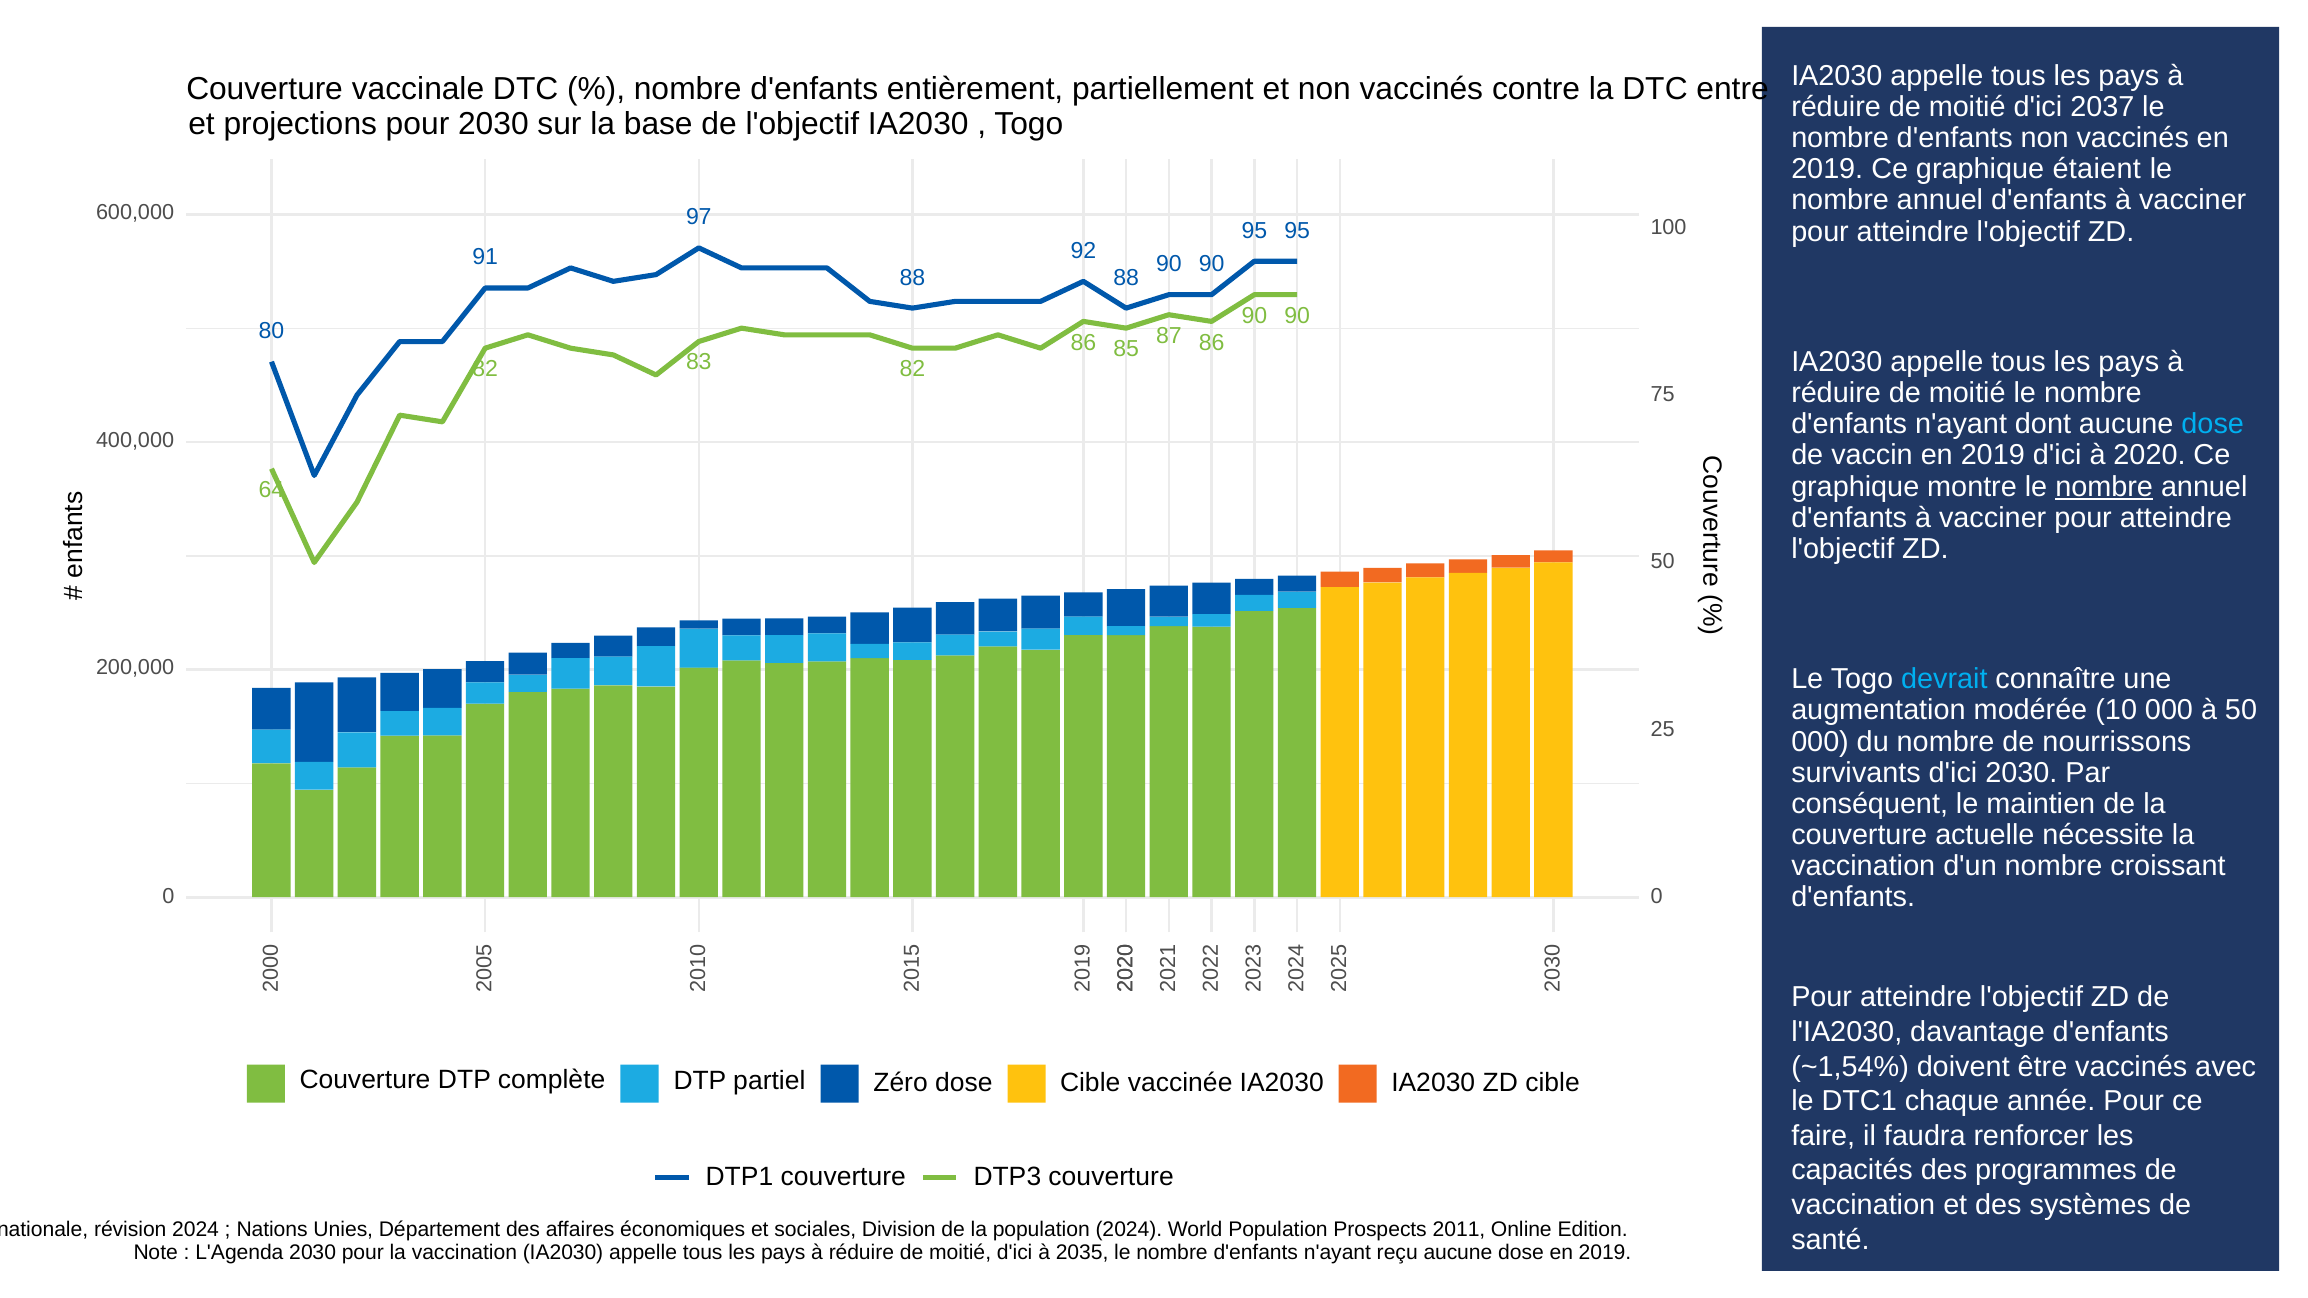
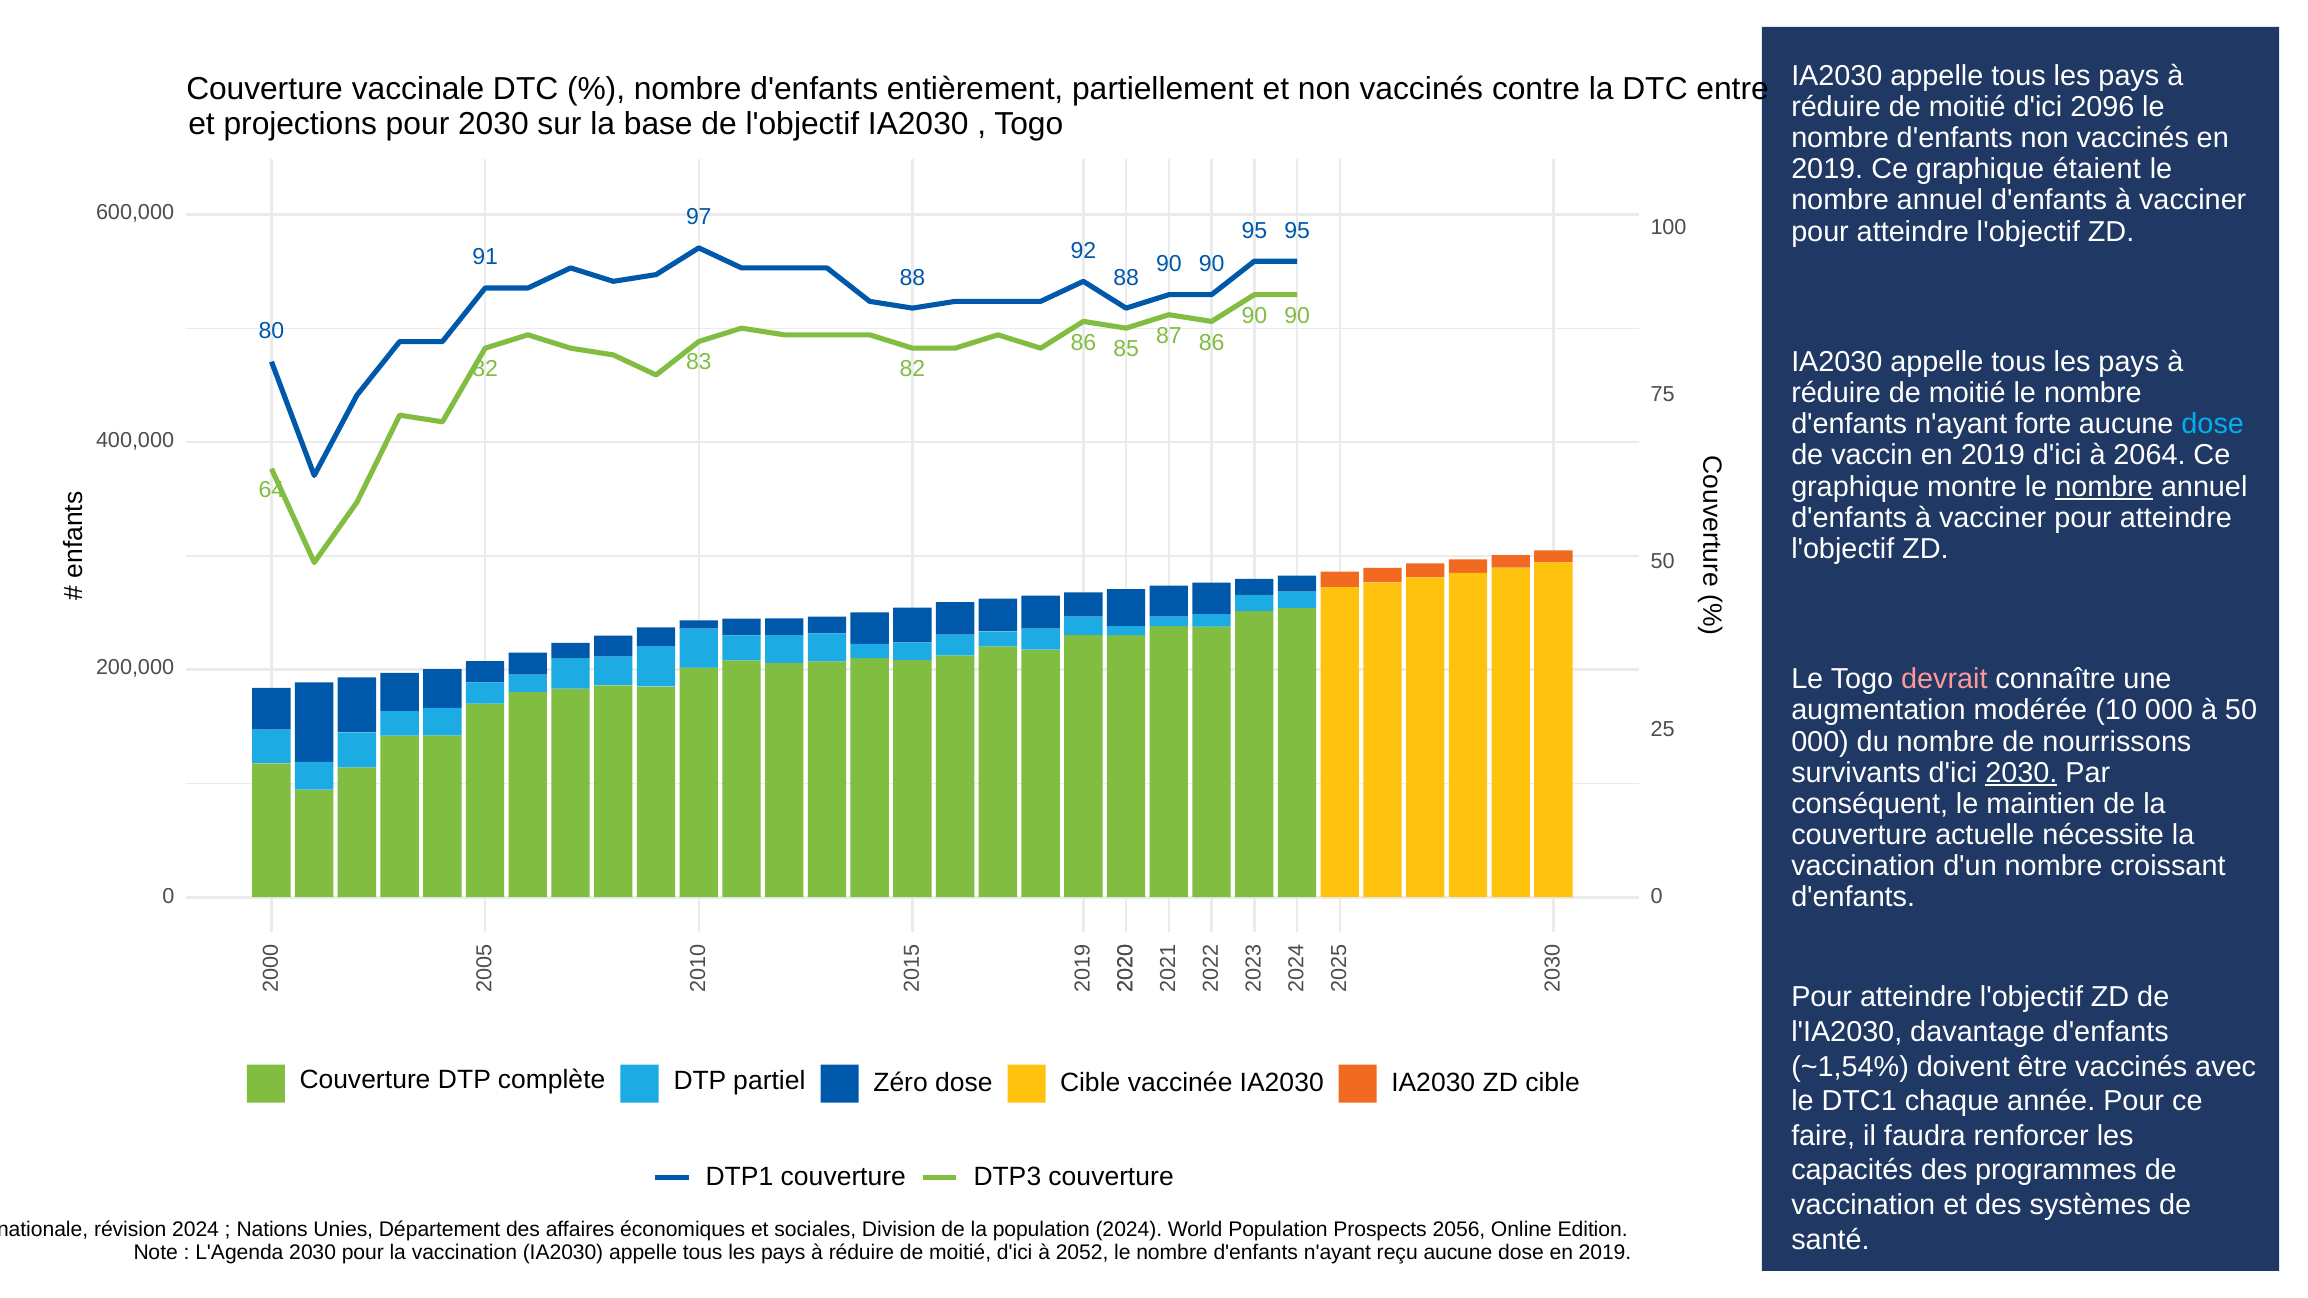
2037: 2037 -> 2096
dont: dont -> forte
2020: 2020 -> 2064
devrait colour: light blue -> pink
2030 at (2021, 773) underline: none -> present
2011: 2011 -> 2056
2035: 2035 -> 2052
